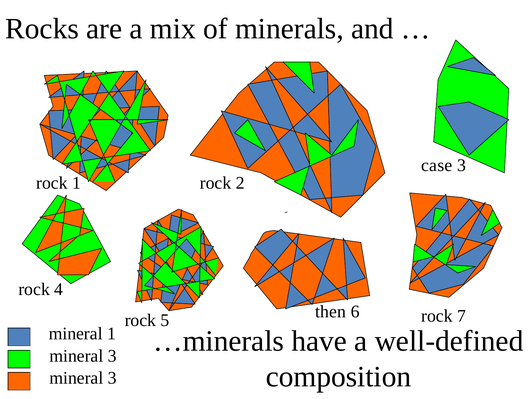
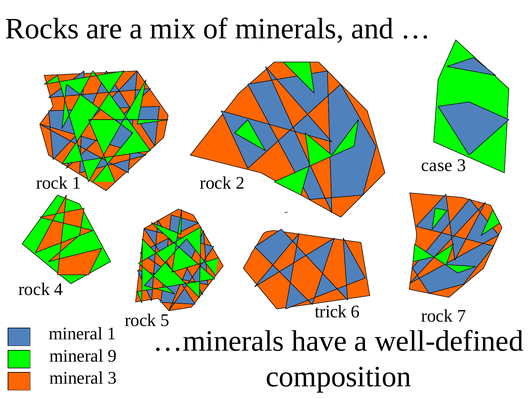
then: then -> trick
3 at (112, 355): 3 -> 9
